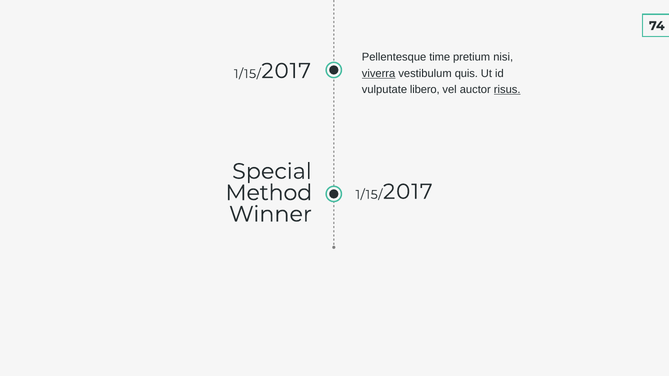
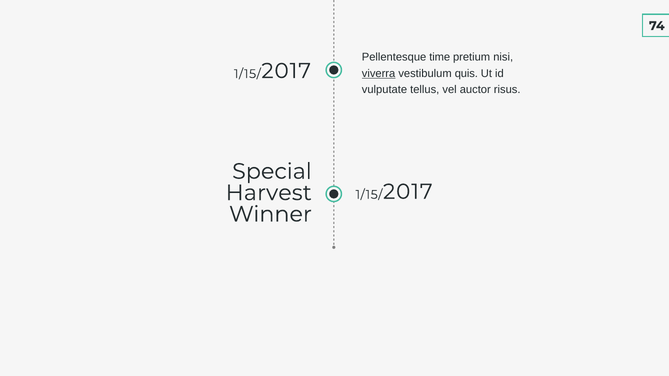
libero: libero -> tellus
risus underline: present -> none
Method: Method -> Harvest
